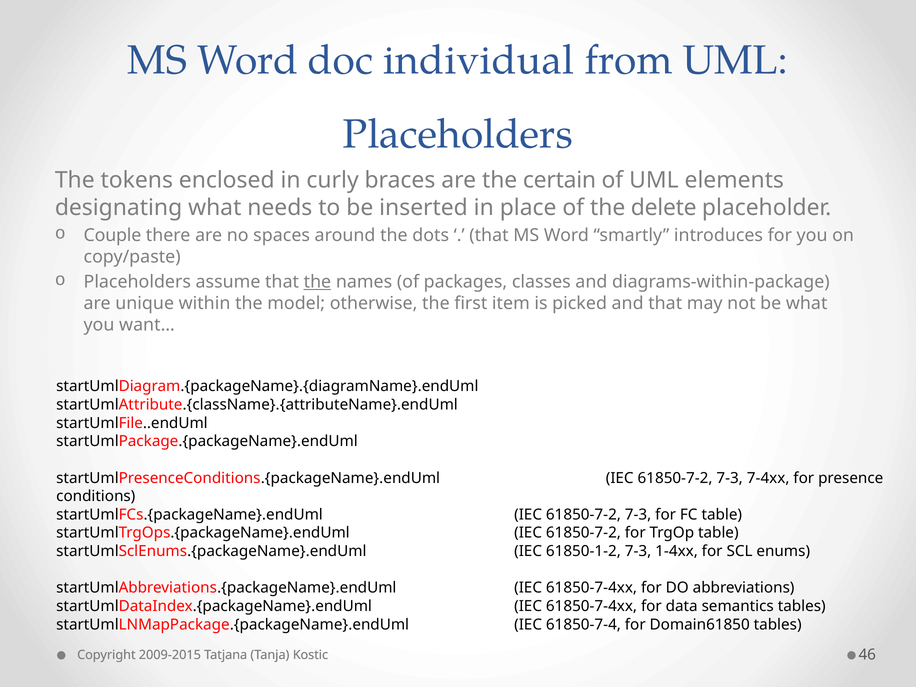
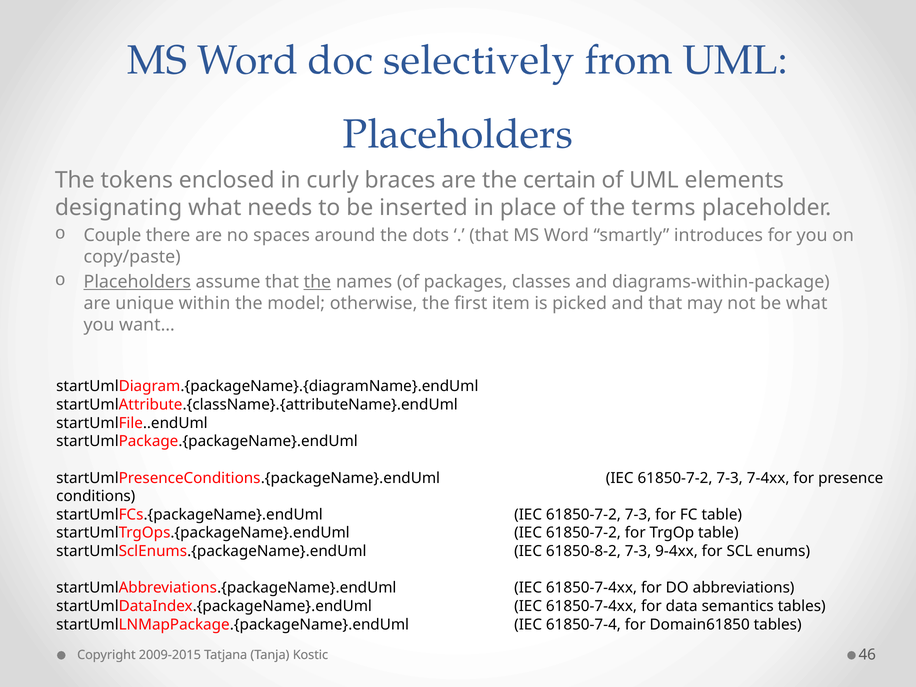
individual: individual -> selectively
delete: delete -> terms
Placeholders at (137, 282) underline: none -> present
61850-1-2: 61850-1-2 -> 61850-8-2
1-4xx: 1-4xx -> 9-4xx
